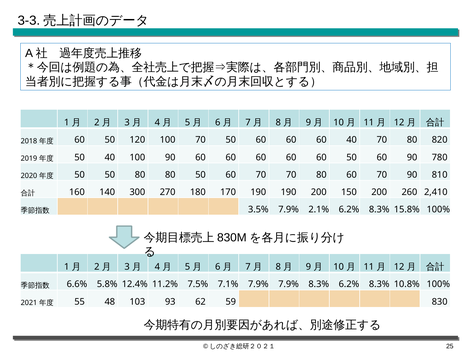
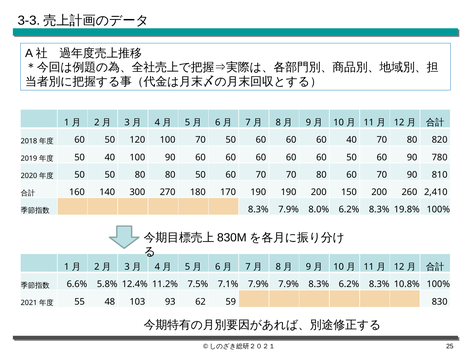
3.5% at (258, 210): 3.5% -> 8.3%
2.1%: 2.1% -> 8.0%
15.8%: 15.8% -> 19.8%
